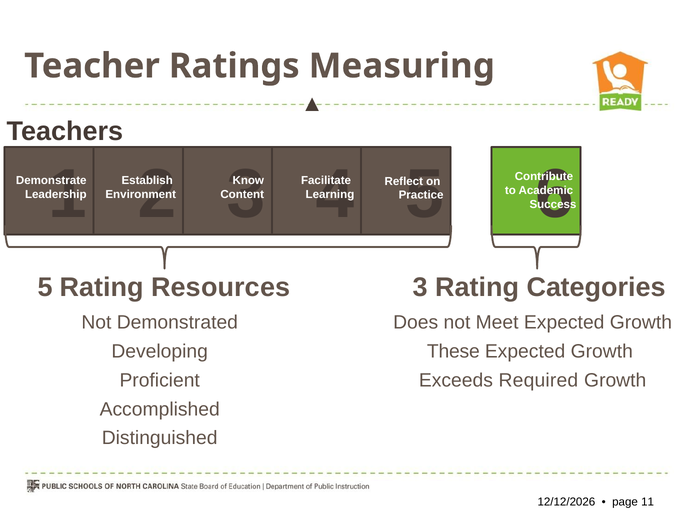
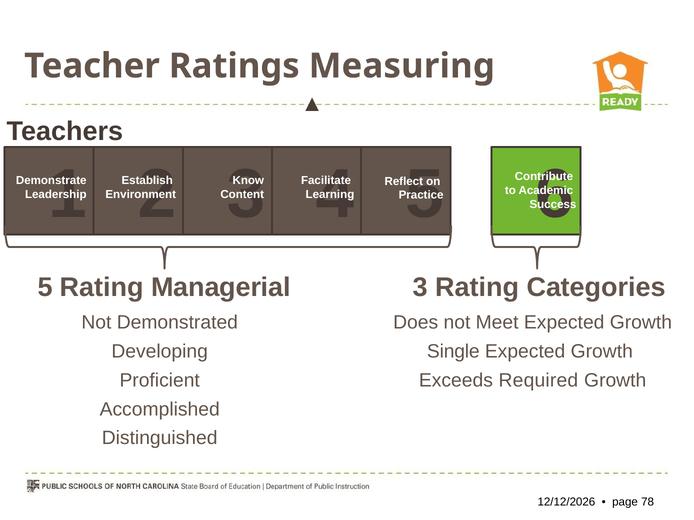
Resources: Resources -> Managerial
These: These -> Single
11: 11 -> 78
